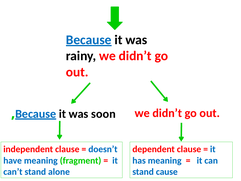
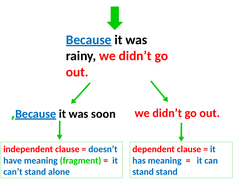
stand cause: cause -> stand
